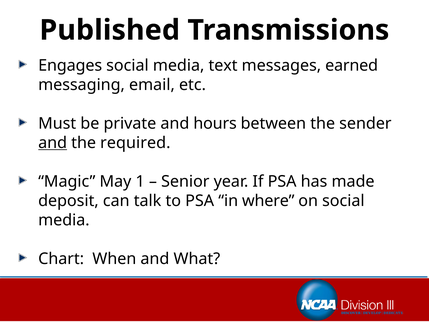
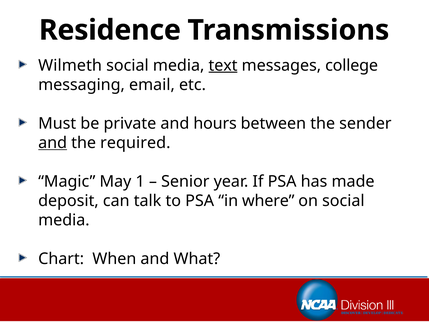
Published: Published -> Residence
Engages: Engages -> Wilmeth
text underline: none -> present
earned: earned -> college
